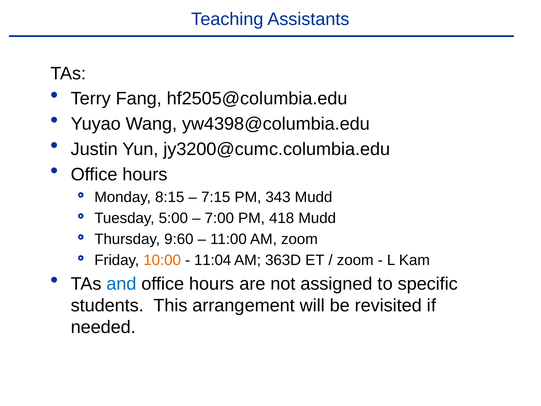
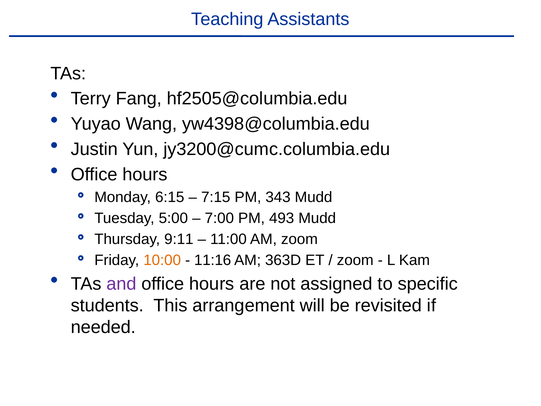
8:15: 8:15 -> 6:15
418: 418 -> 493
9:60: 9:60 -> 9:11
11:04: 11:04 -> 11:16
and colour: blue -> purple
